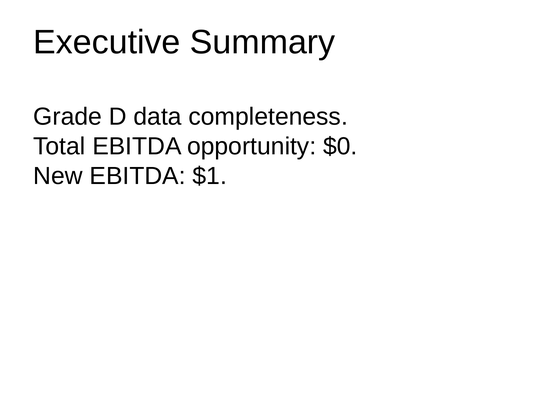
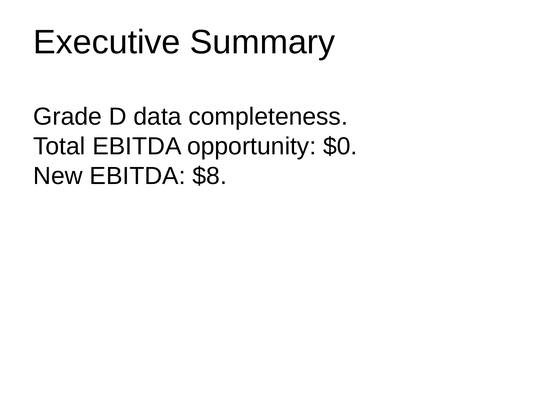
$1: $1 -> $8
